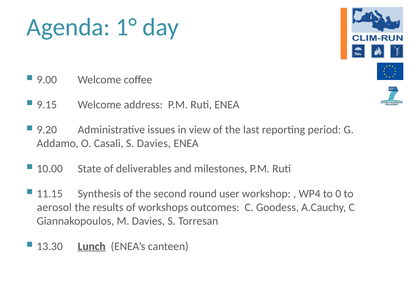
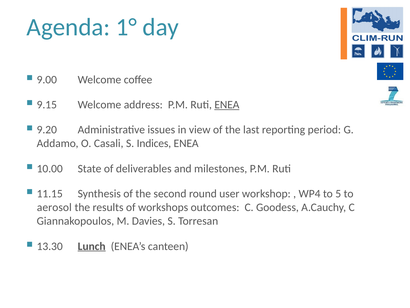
ENEA at (227, 105) underline: none -> present
S Davies: Davies -> Indices
0: 0 -> 5
